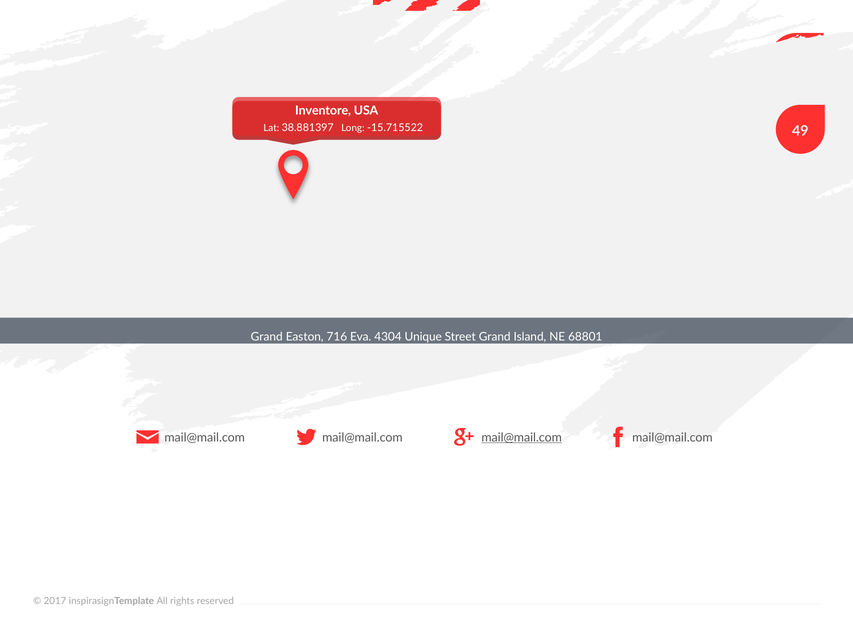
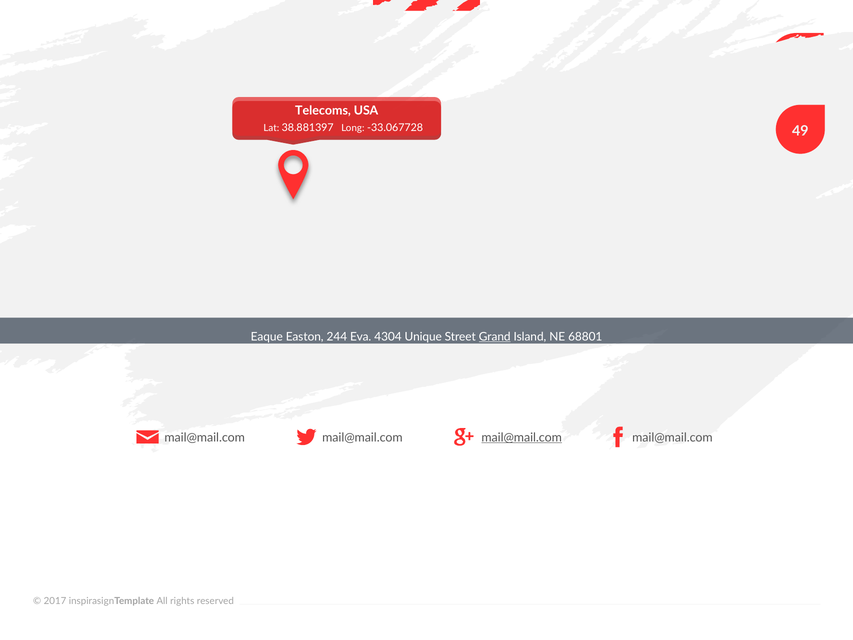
Inventore: Inventore -> Telecoms
-15.715522: -15.715522 -> -33.067728
Grand at (267, 337): Grand -> Eaque
716: 716 -> 244
Grand at (495, 337) underline: none -> present
